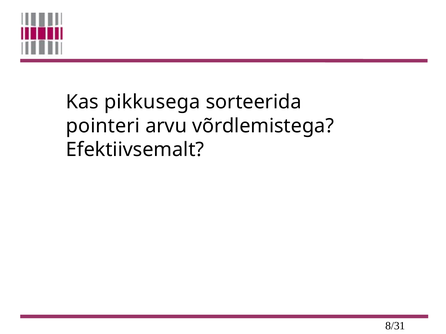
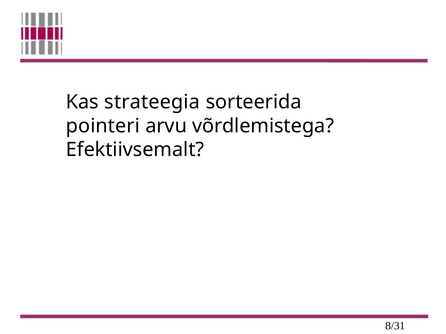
pikkusega: pikkusega -> strateegia
